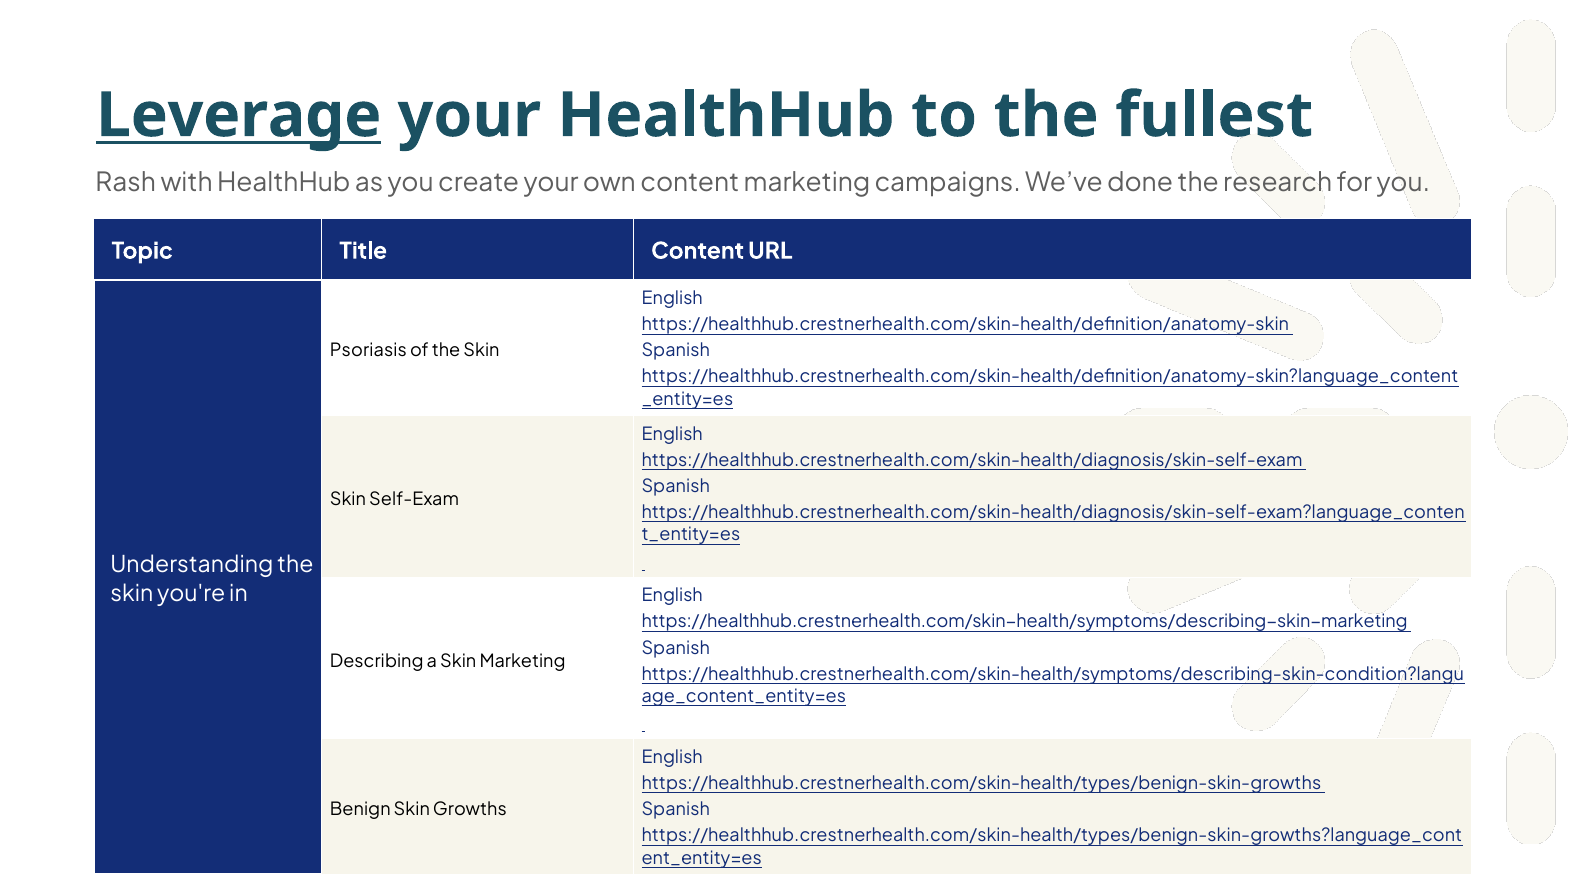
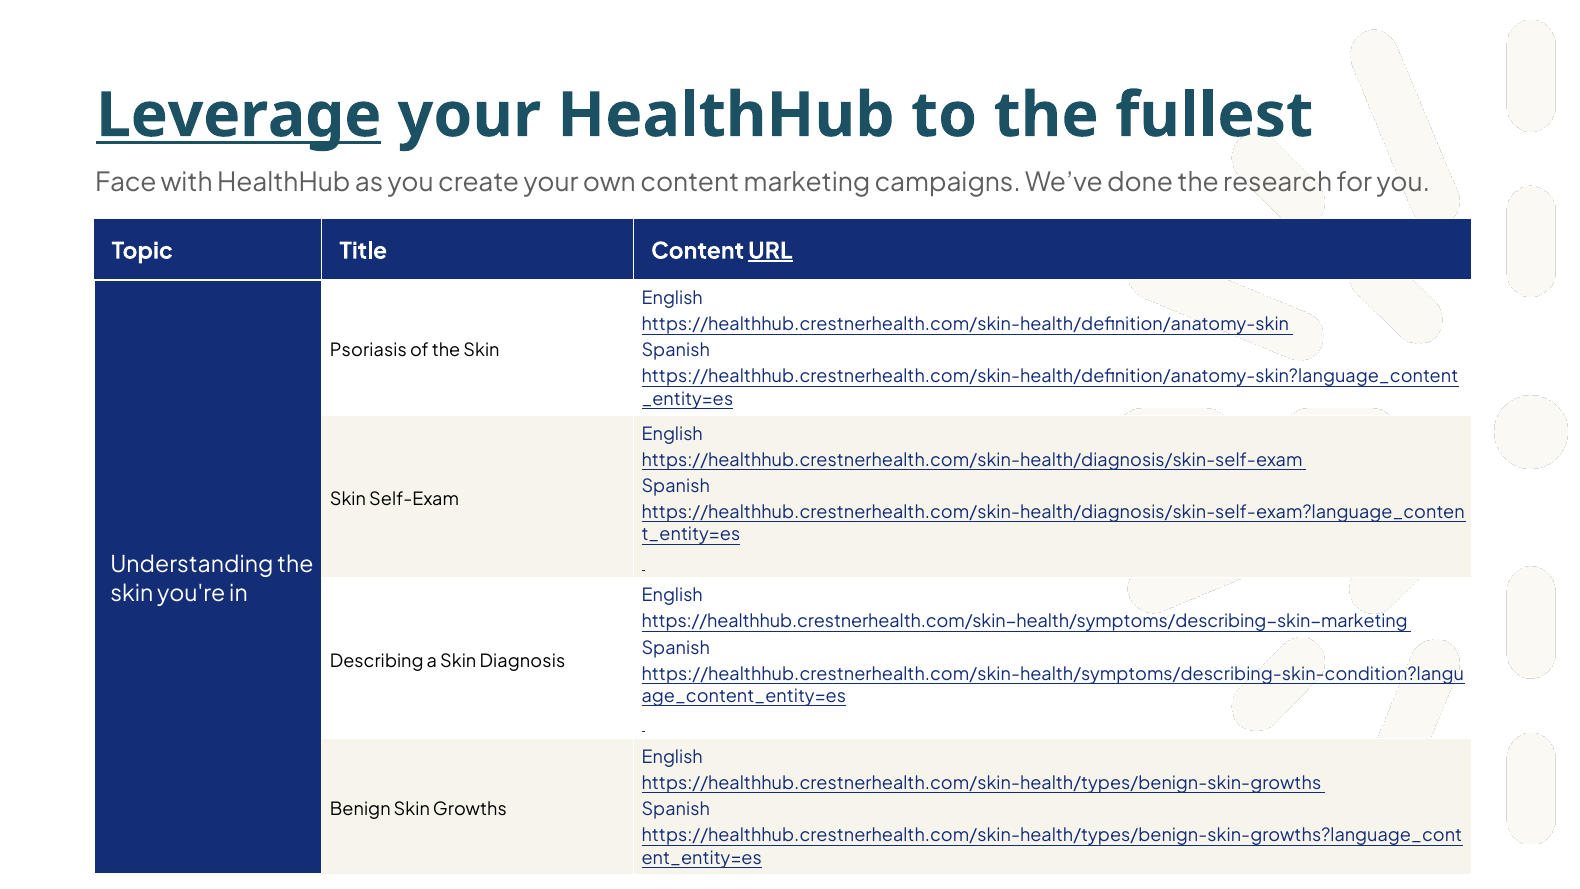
Rash: Rash -> Face
URL underline: none -> present
Skin Marketing: Marketing -> Diagnosis
